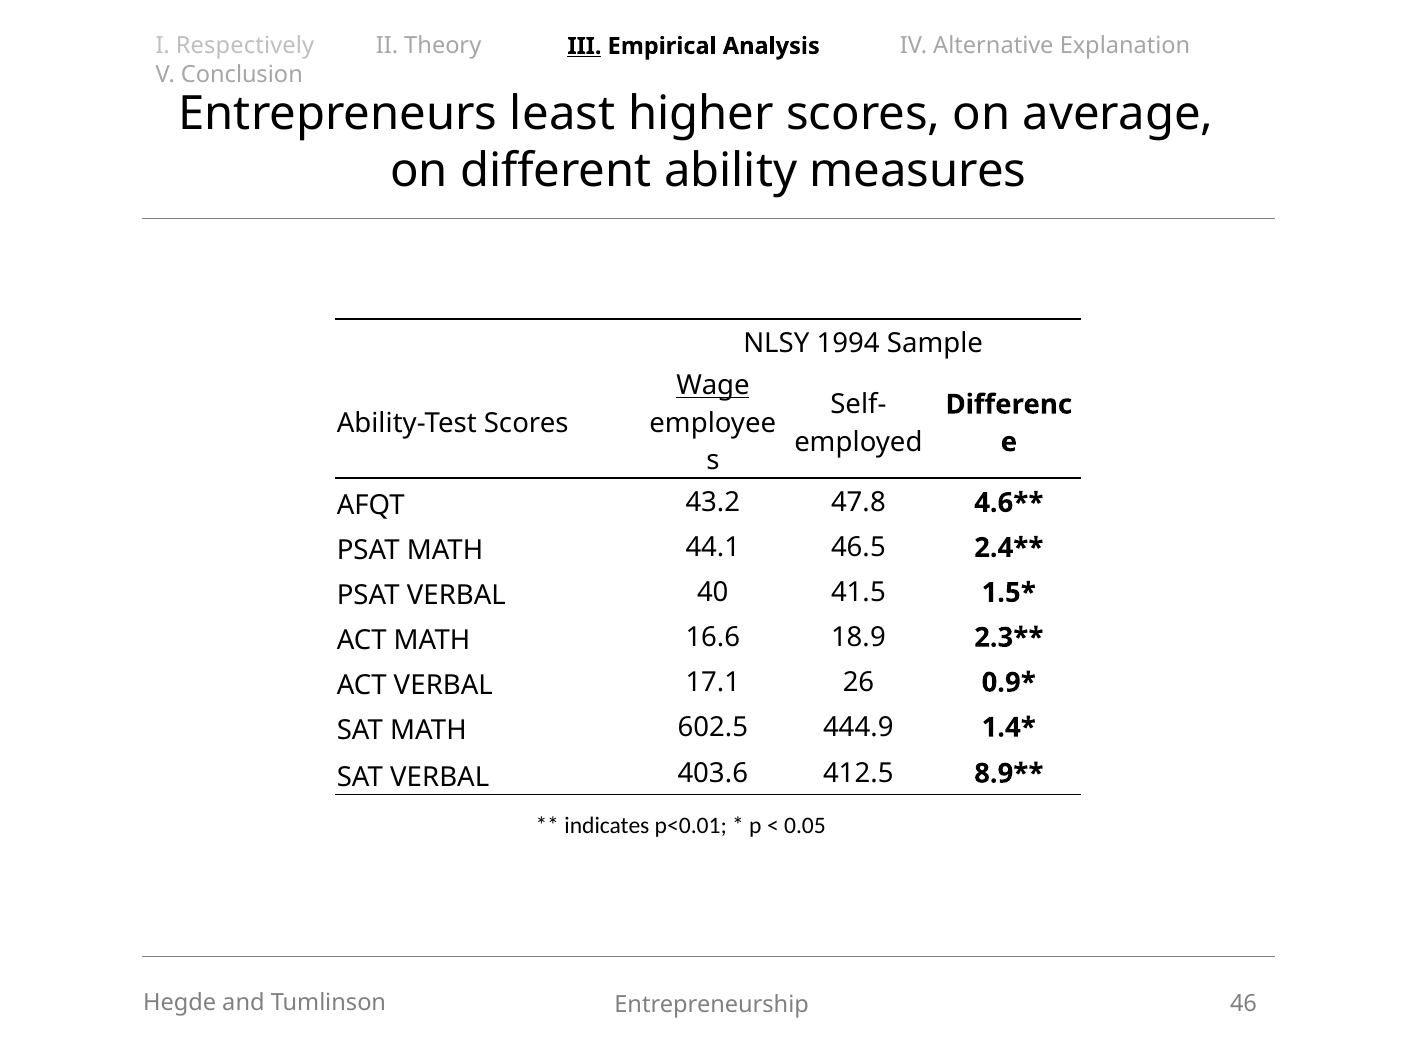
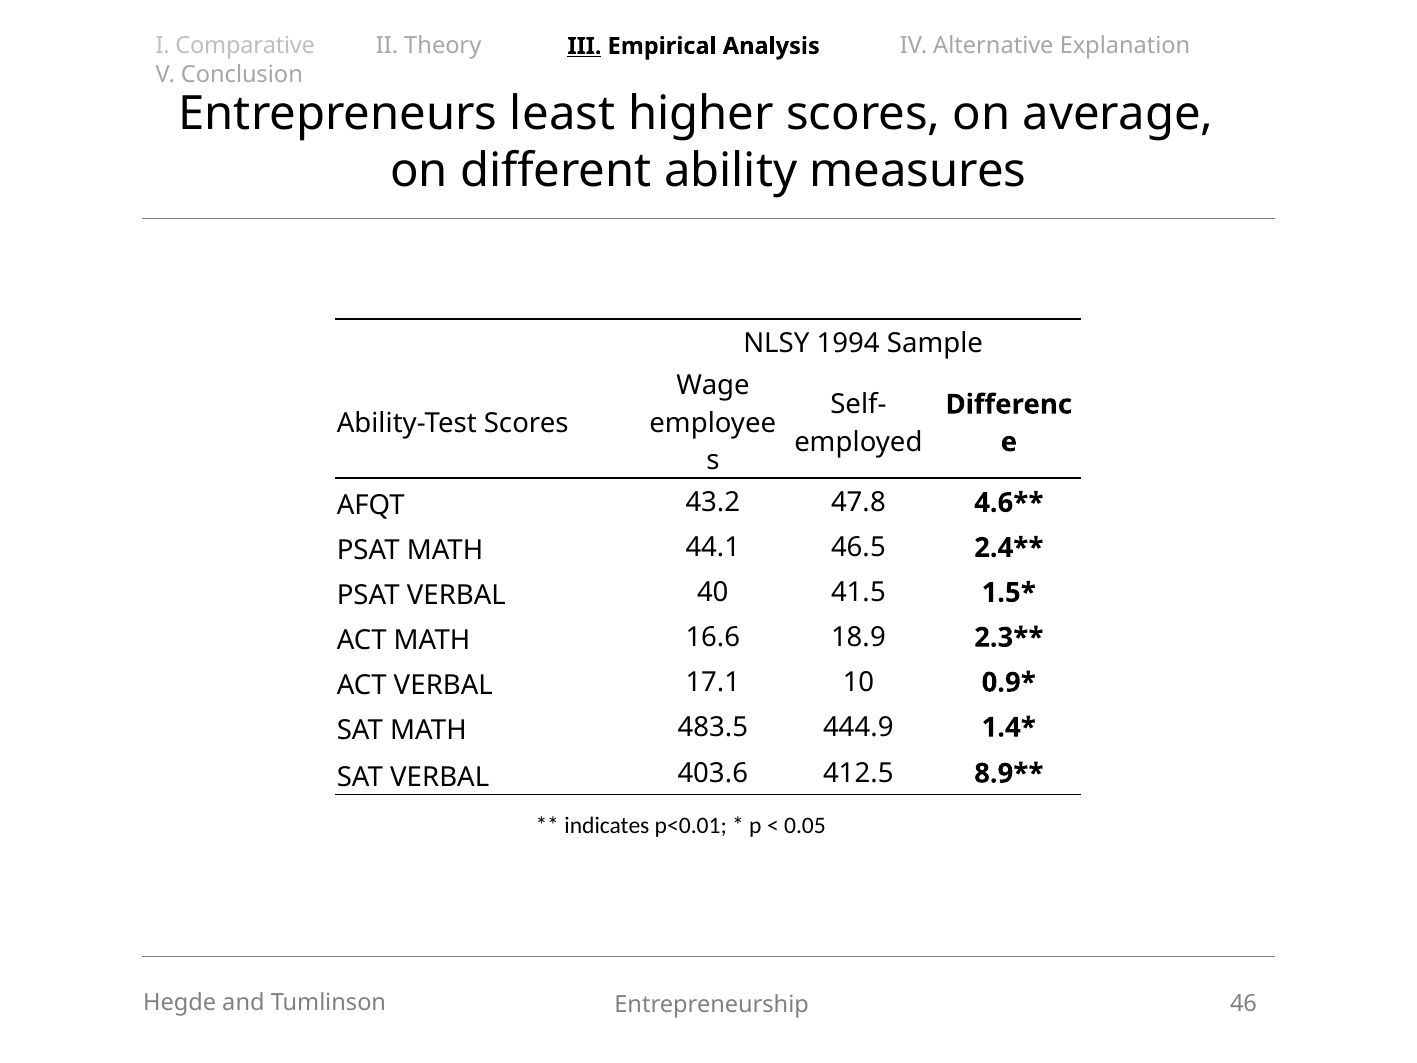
Respectively: Respectively -> Comparative
Wage underline: present -> none
26: 26 -> 10
602.5: 602.5 -> 483.5
